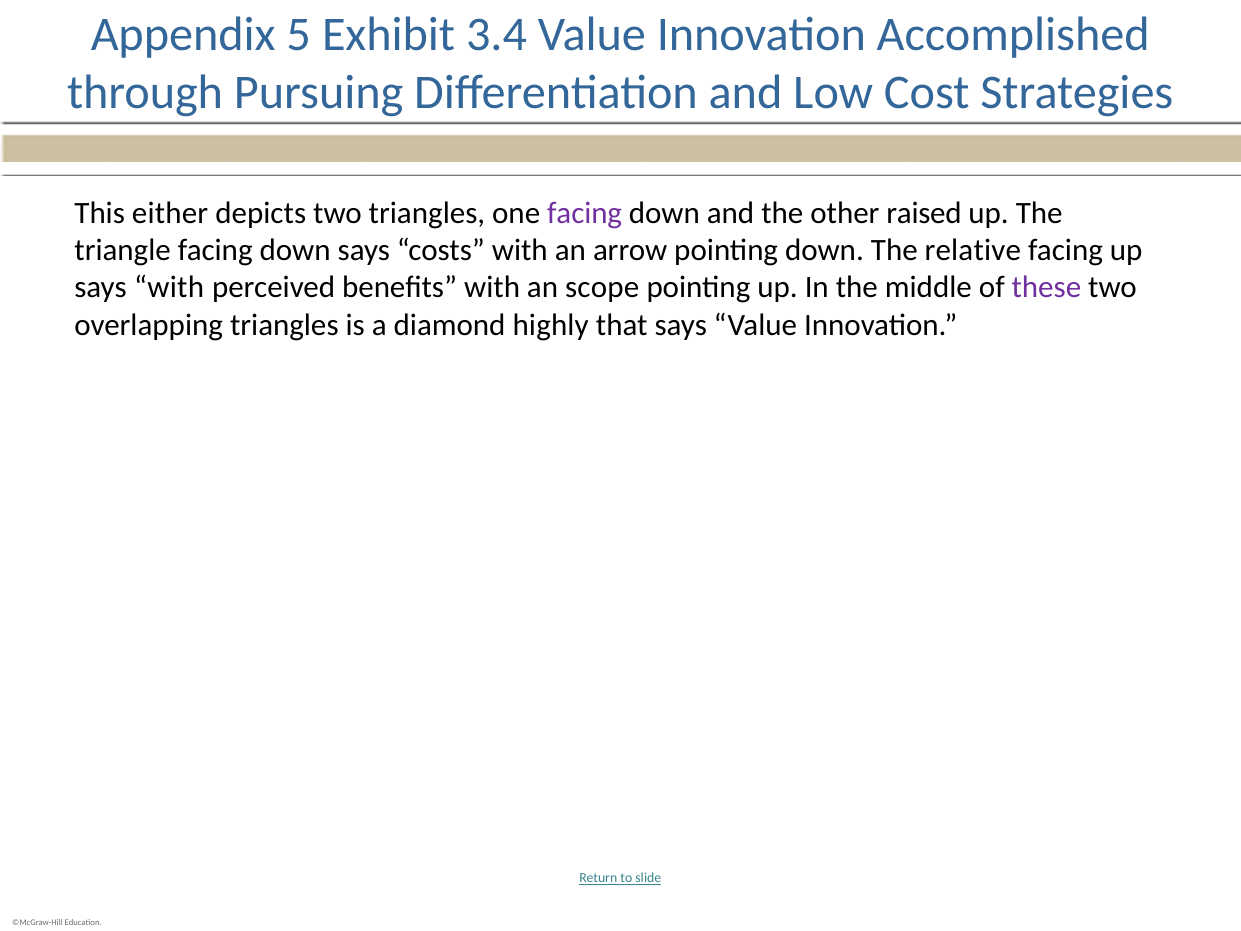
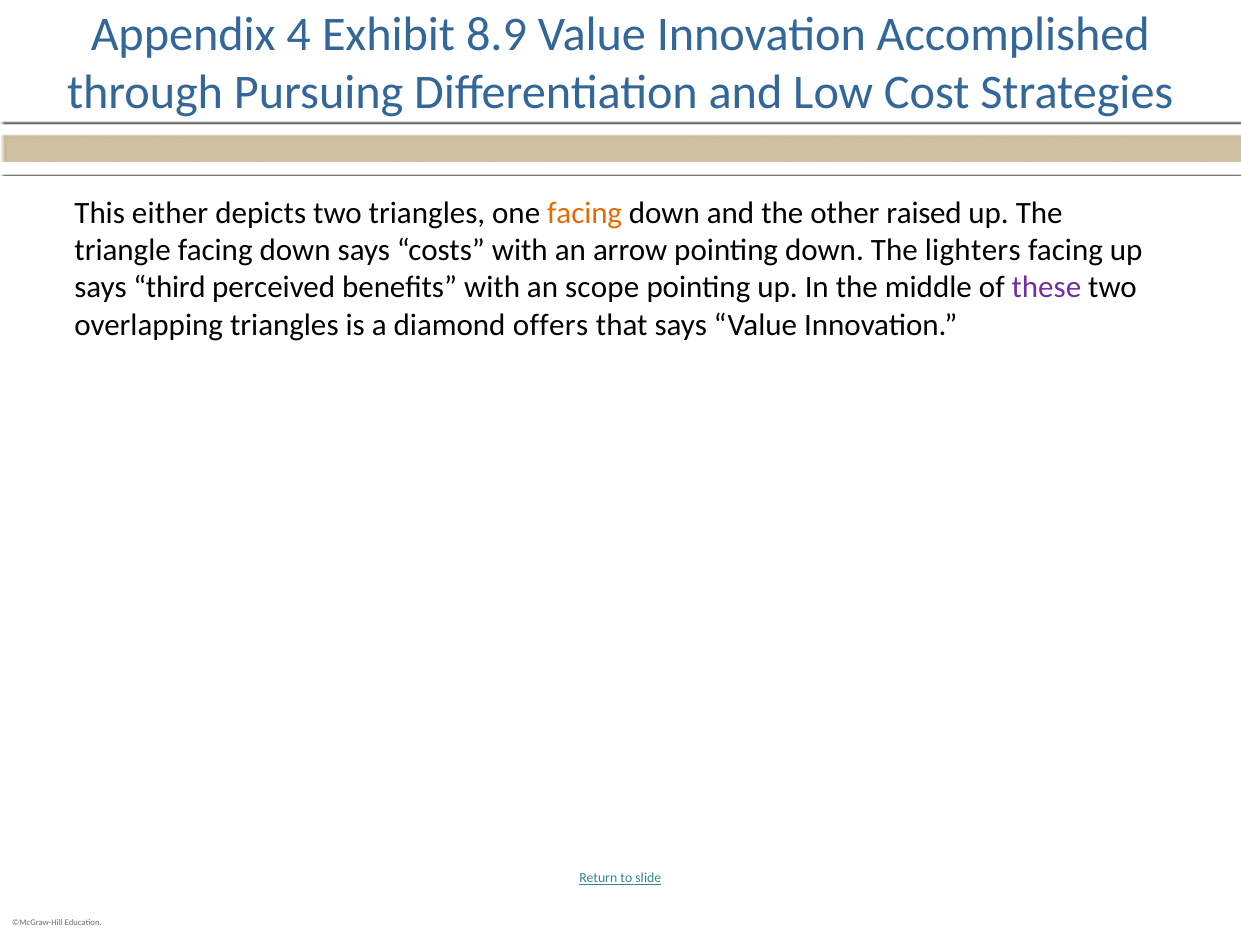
5: 5 -> 4
3.4: 3.4 -> 8.9
facing at (585, 213) colour: purple -> orange
relative: relative -> lighters
says with: with -> third
highly: highly -> offers
